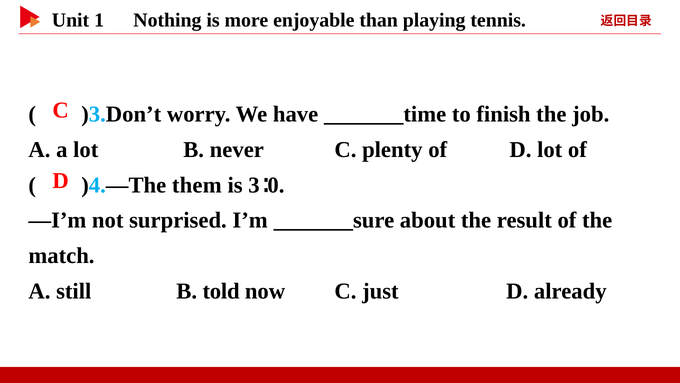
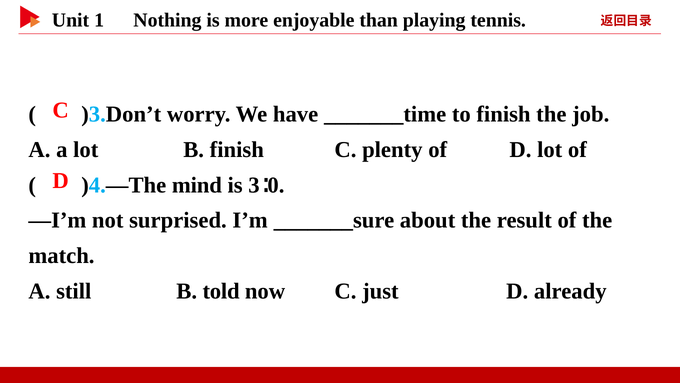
B never: never -> finish
them: them -> mind
